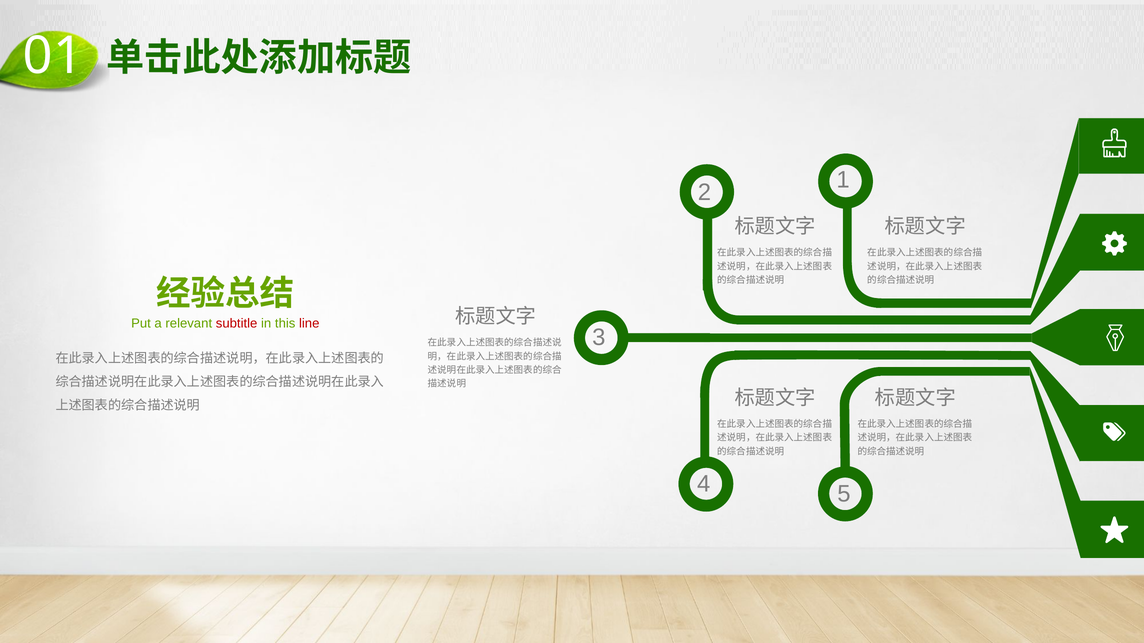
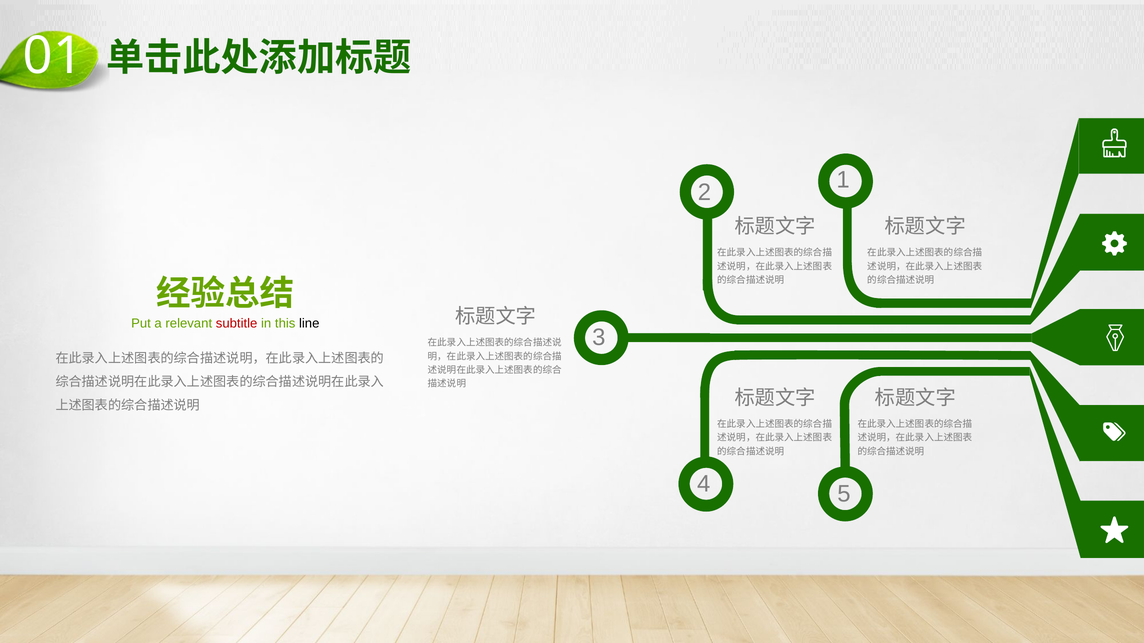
line colour: red -> black
